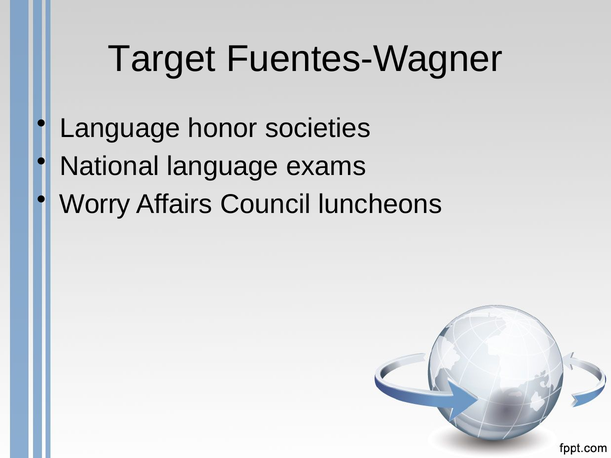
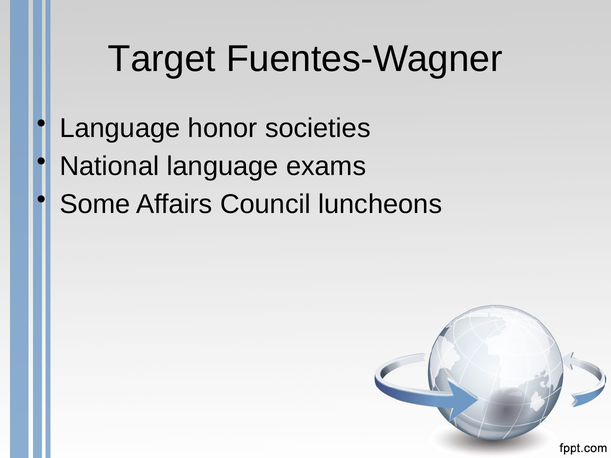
Worry: Worry -> Some
